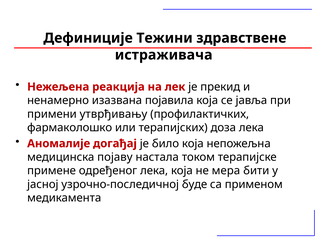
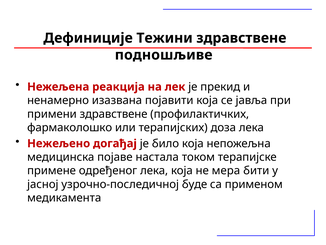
истраживача: истраживача -> подношљиве
појавила: појавила -> појавити
примени утврђивању: утврђивању -> здравствене
Аномалије: Аномалије -> Нежељено
појаву: појаву -> појаве
